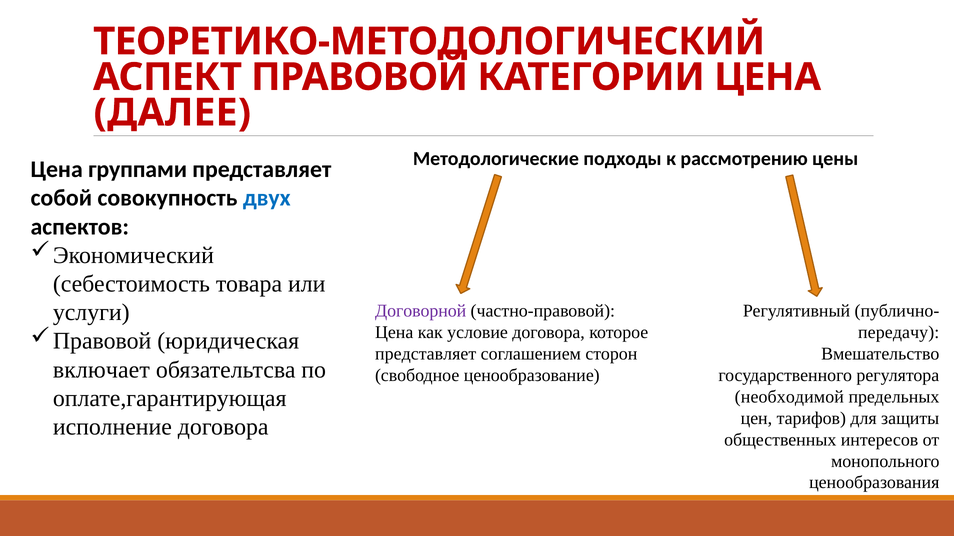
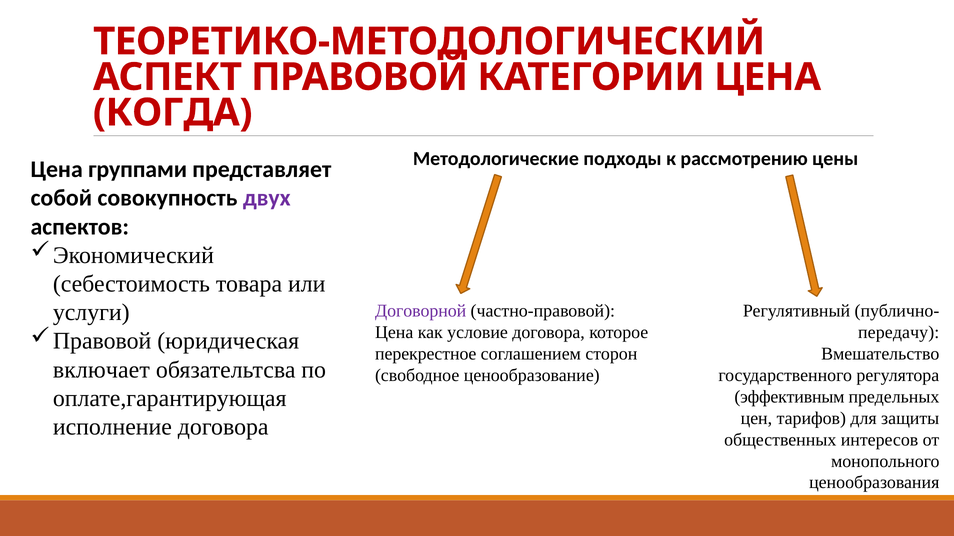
ДАЛЕЕ: ДАЛЕЕ -> КОГДА
двух colour: blue -> purple
представляет at (426, 354): представляет -> перекрестное
необходимой: необходимой -> эффективным
